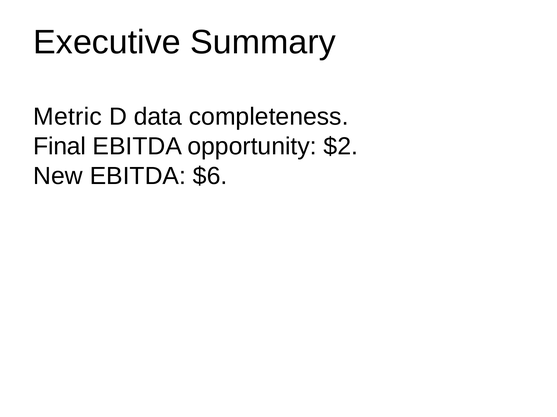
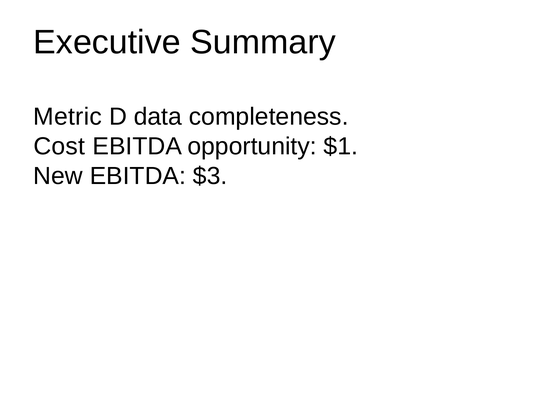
Final: Final -> Cost
$2: $2 -> $1
$6: $6 -> $3
